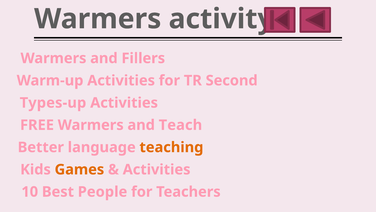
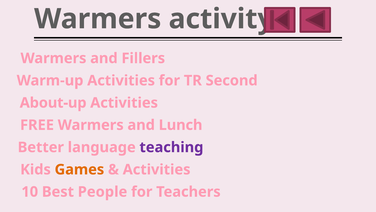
Types-up: Types-up -> About-up
Teach: Teach -> Lunch
teaching colour: orange -> purple
